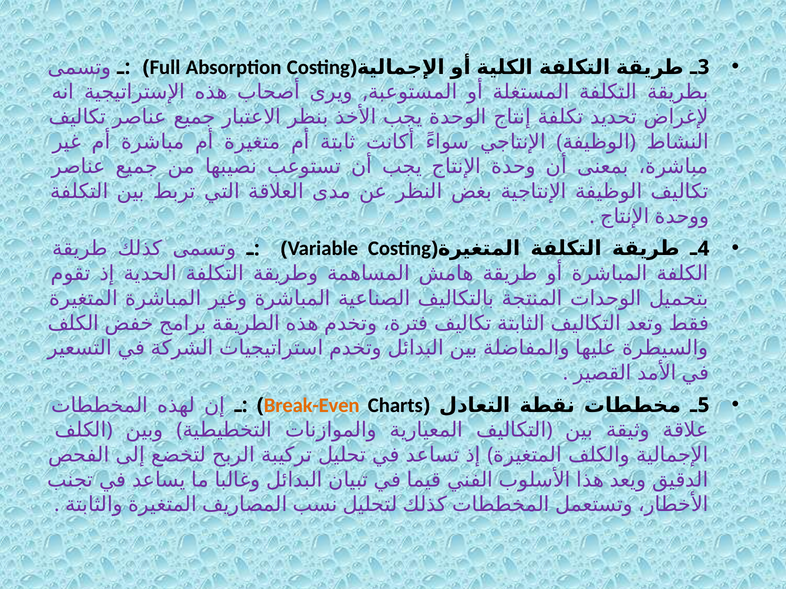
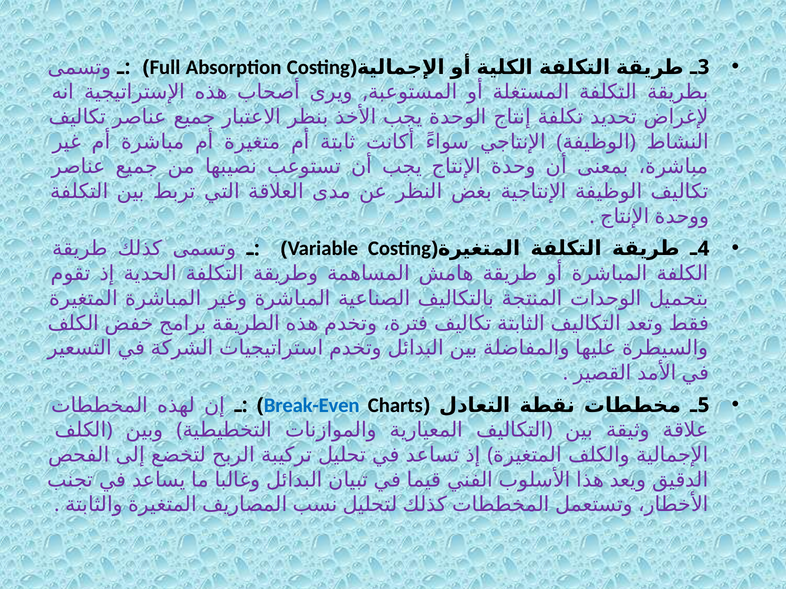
Break-Even colour: orange -> blue
